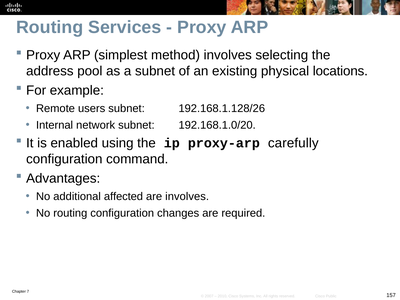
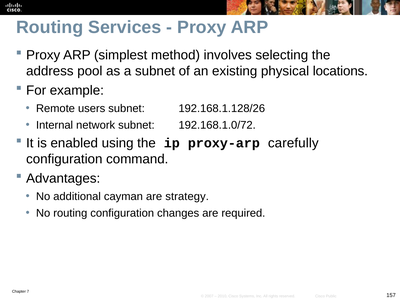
192.168.1.0/20: 192.168.1.0/20 -> 192.168.1.0/72
affected: affected -> cayman
are involves: involves -> strategy
